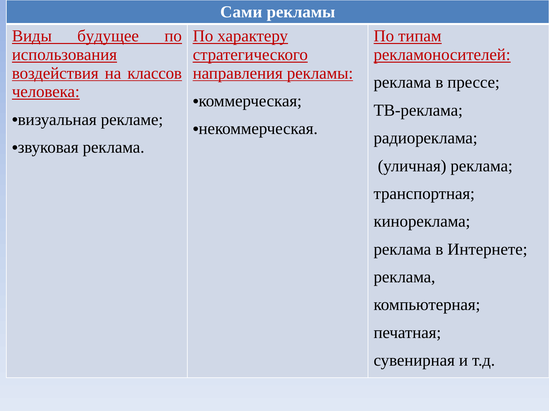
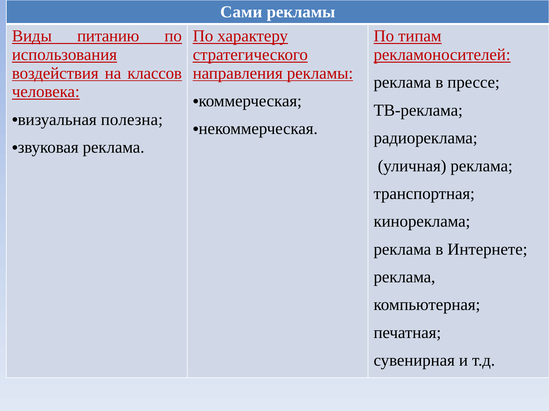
будущее: будущее -> питанию
рекламе: рекламе -> полезна
